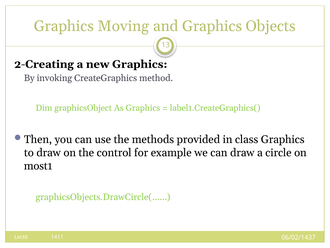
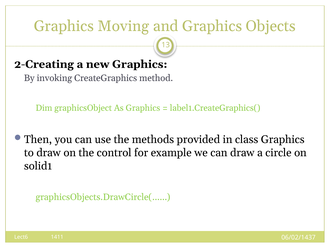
most1: most1 -> solid1
